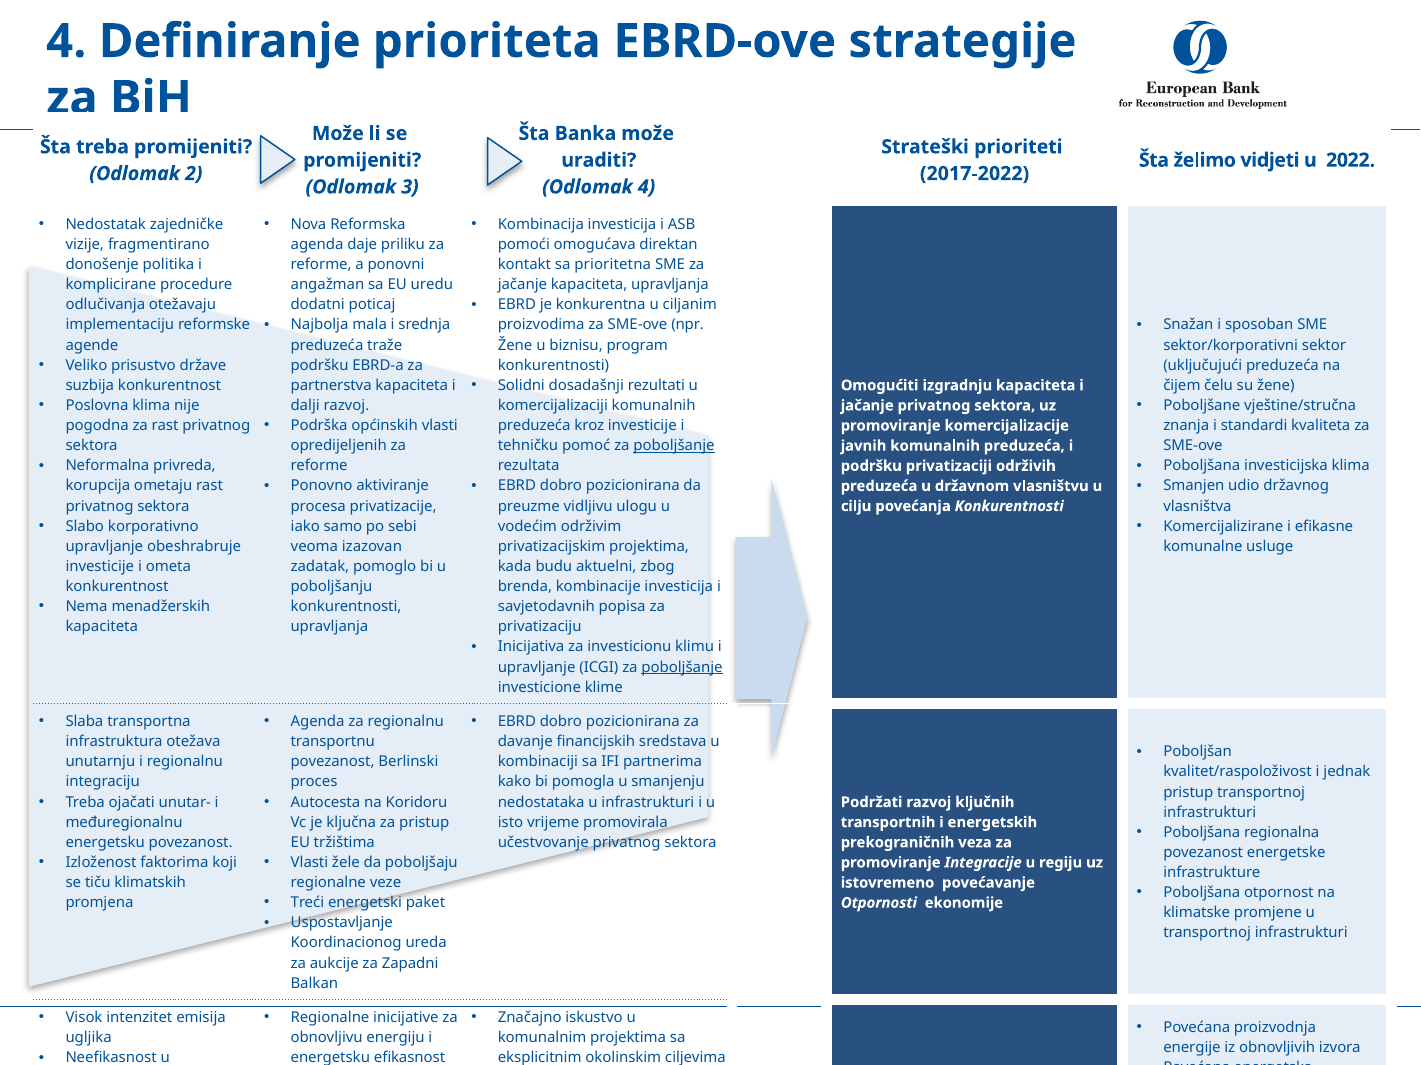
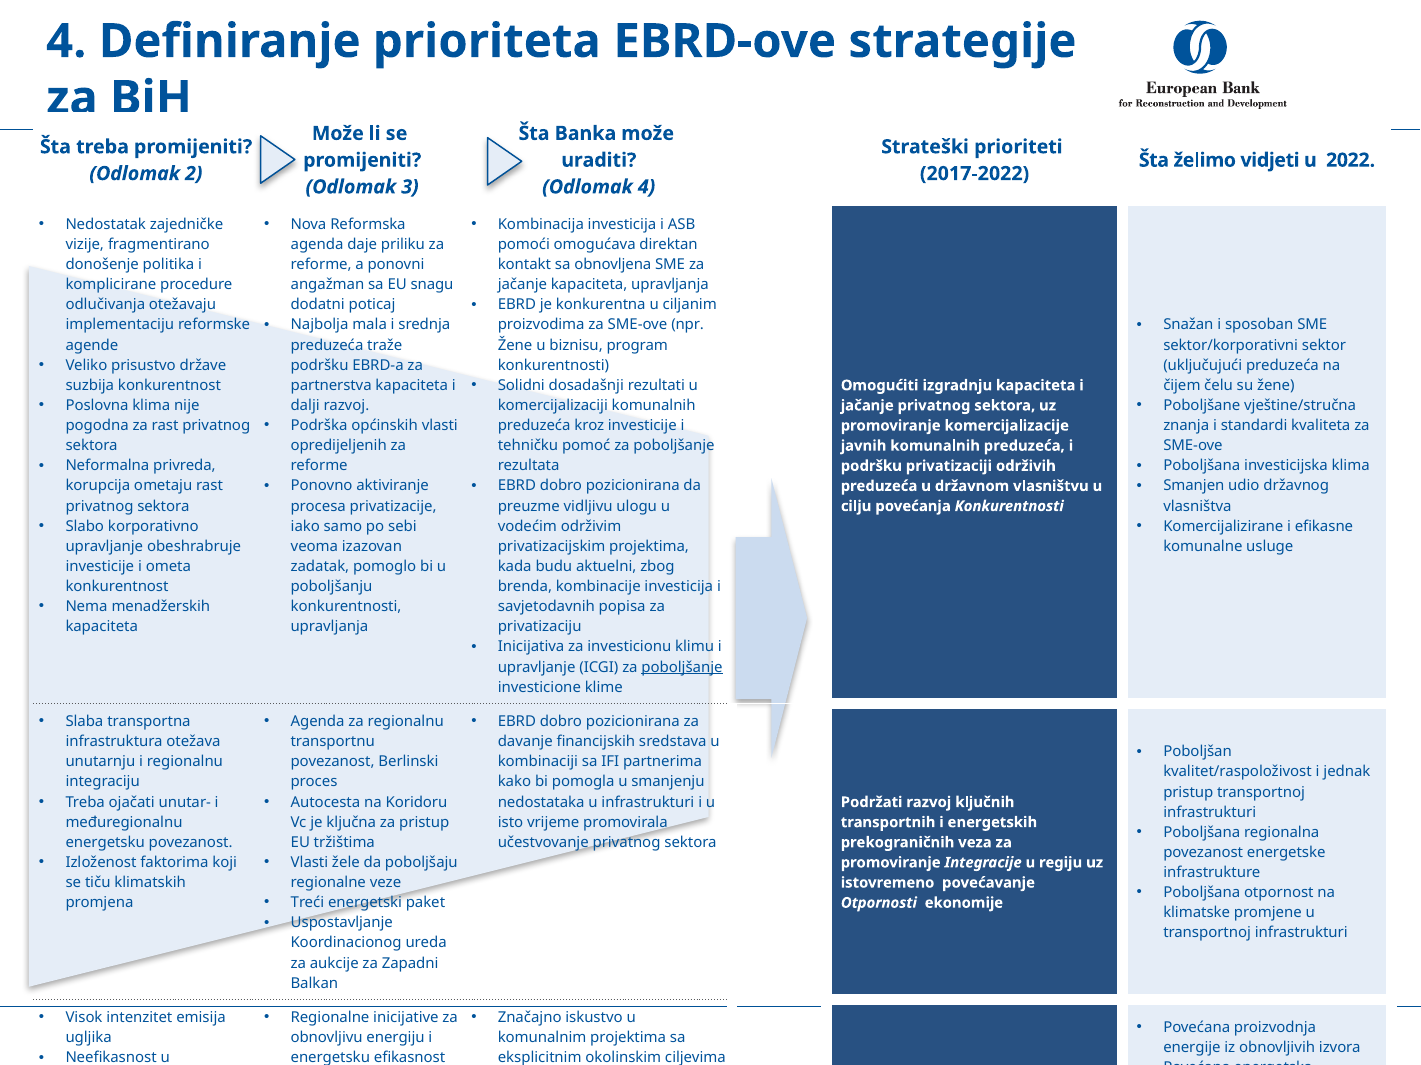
prioritetna: prioritetna -> obnovljena
uredu: uredu -> snagu
poboljšanje at (674, 446) underline: present -> none
